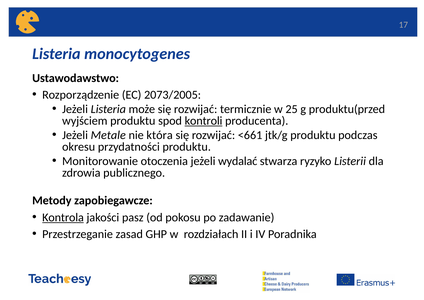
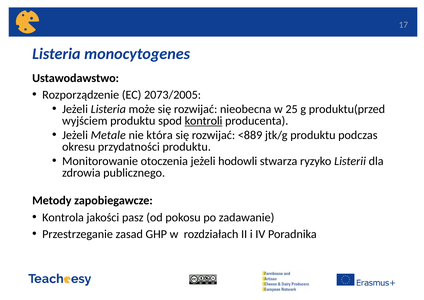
termicznie: termicznie -> nieobecna
<661: <661 -> <889
wydalać: wydalać -> hodowli
Kontrola underline: present -> none
